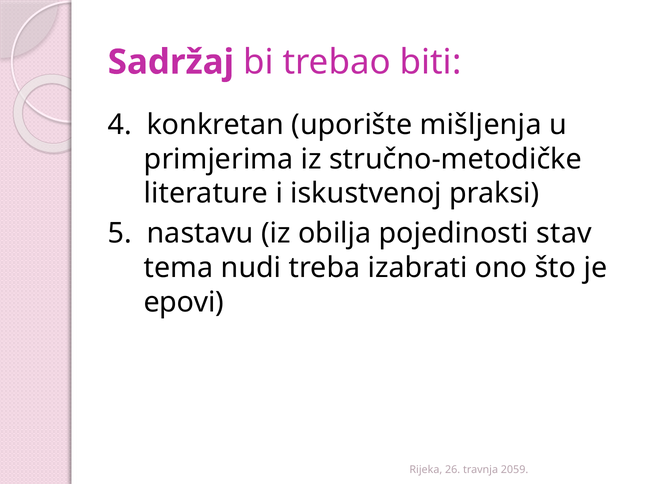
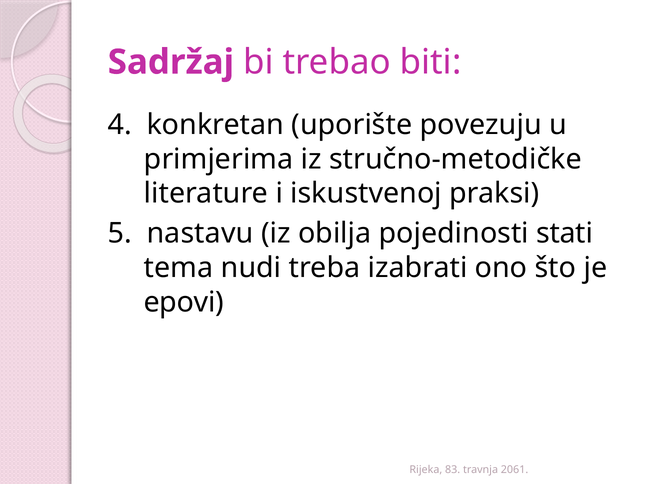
mišljenja: mišljenja -> povezuju
stav: stav -> stati
26: 26 -> 83
2059: 2059 -> 2061
